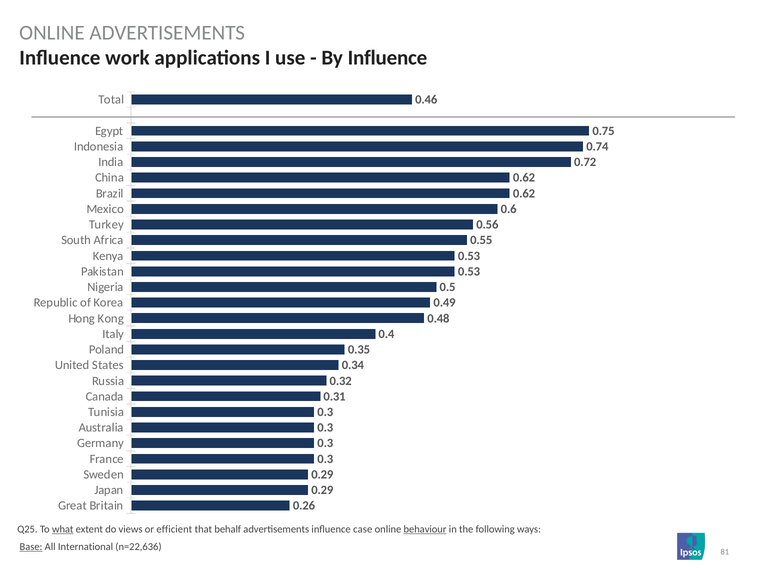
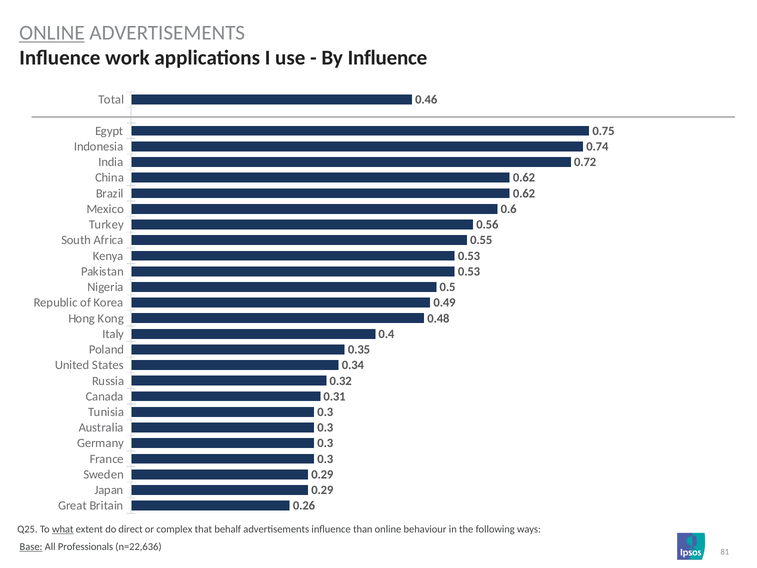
ONLINE at (52, 33) underline: none -> present
views: views -> direct
efficient: efficient -> complex
case: case -> than
behaviour underline: present -> none
International: International -> Professionals
